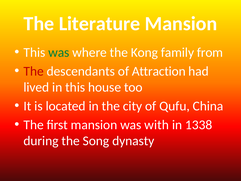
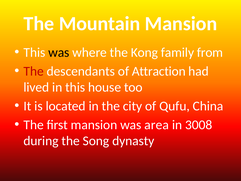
Literature: Literature -> Mountain
was at (59, 52) colour: green -> black
with: with -> area
1338: 1338 -> 3008
